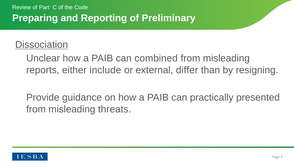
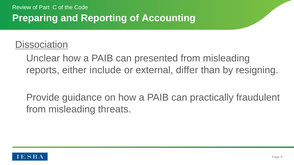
Preliminary: Preliminary -> Accounting
combined: combined -> presented
presented: presented -> fraudulent
